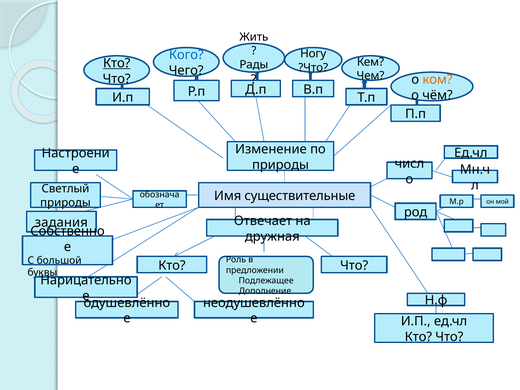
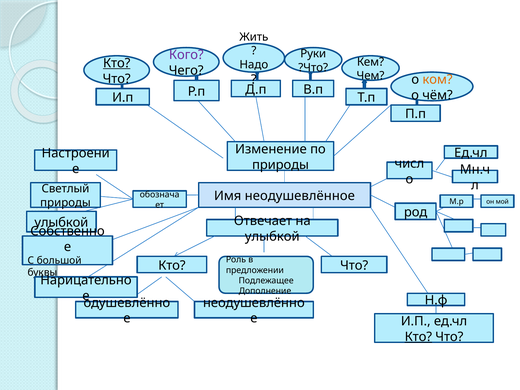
Ногу: Ногу -> Руки
Кого colour: blue -> purple
Рады: Рады -> Надо
существительные: существительные -> неодушевлённое
задания at (61, 223): задания -> улыбкой
дружная at (272, 236): дружная -> улыбкой
Кто at (418, 337) underline: none -> present
